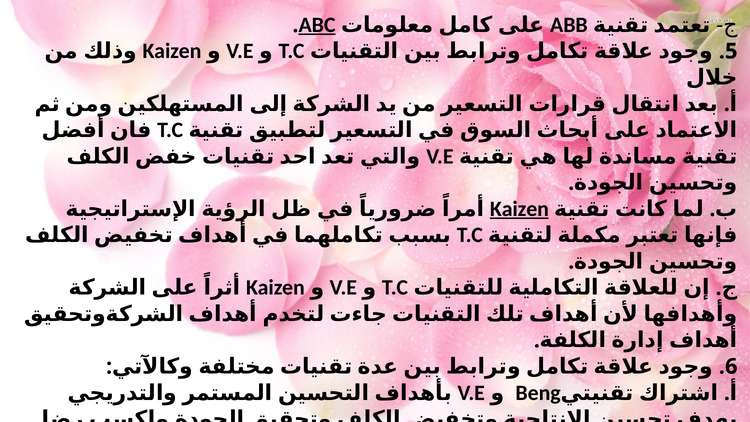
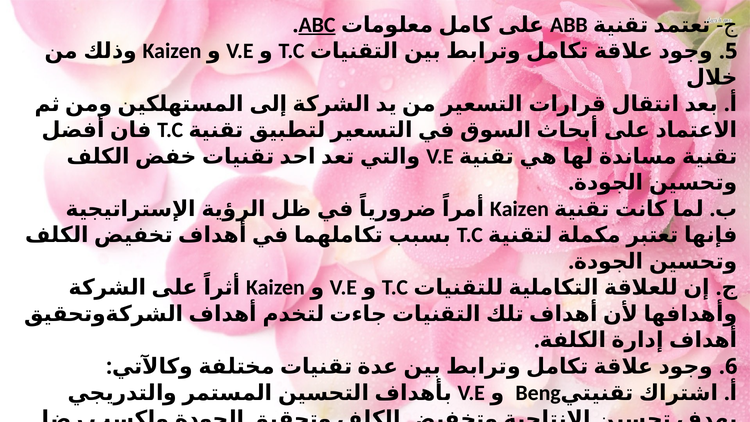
Kaizen at (519, 209) underline: present -> none
